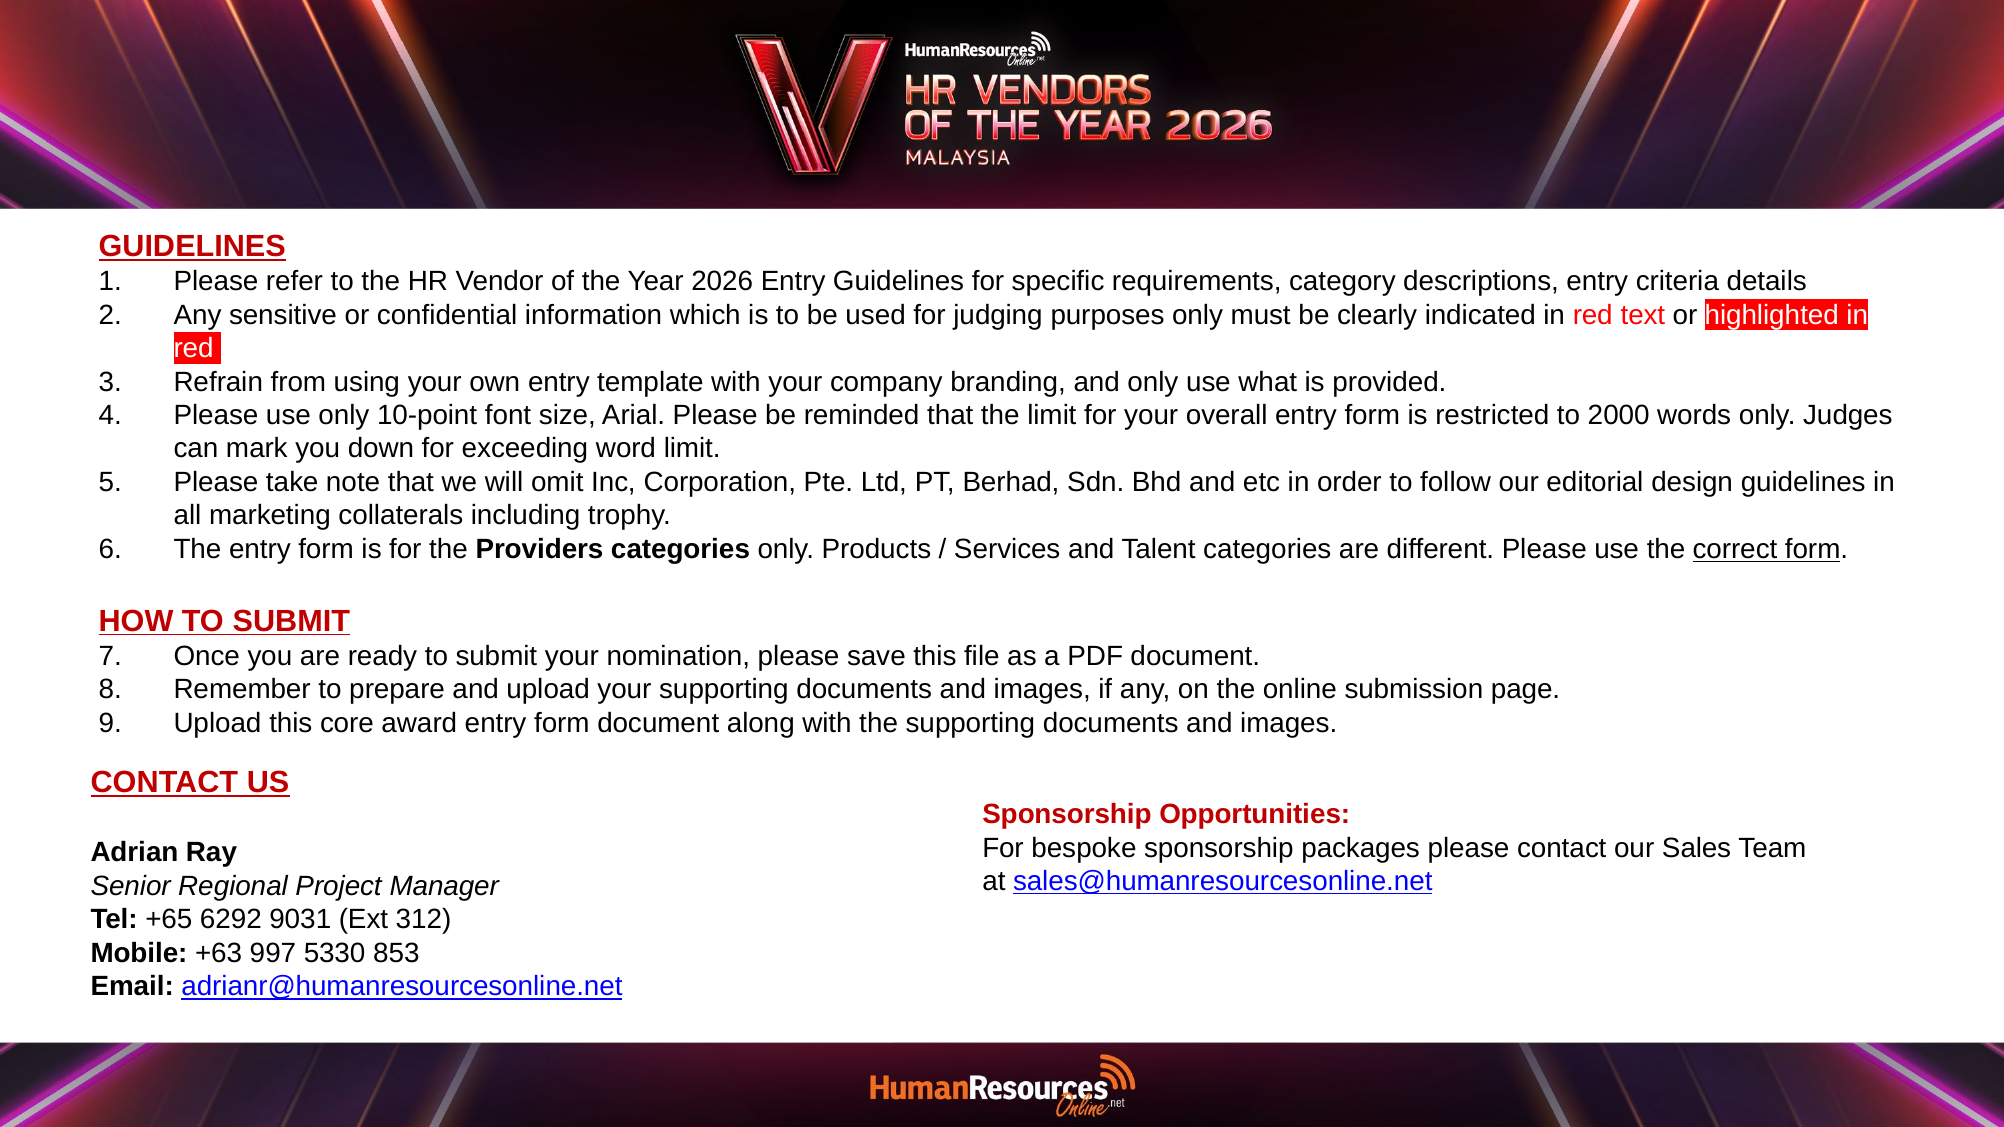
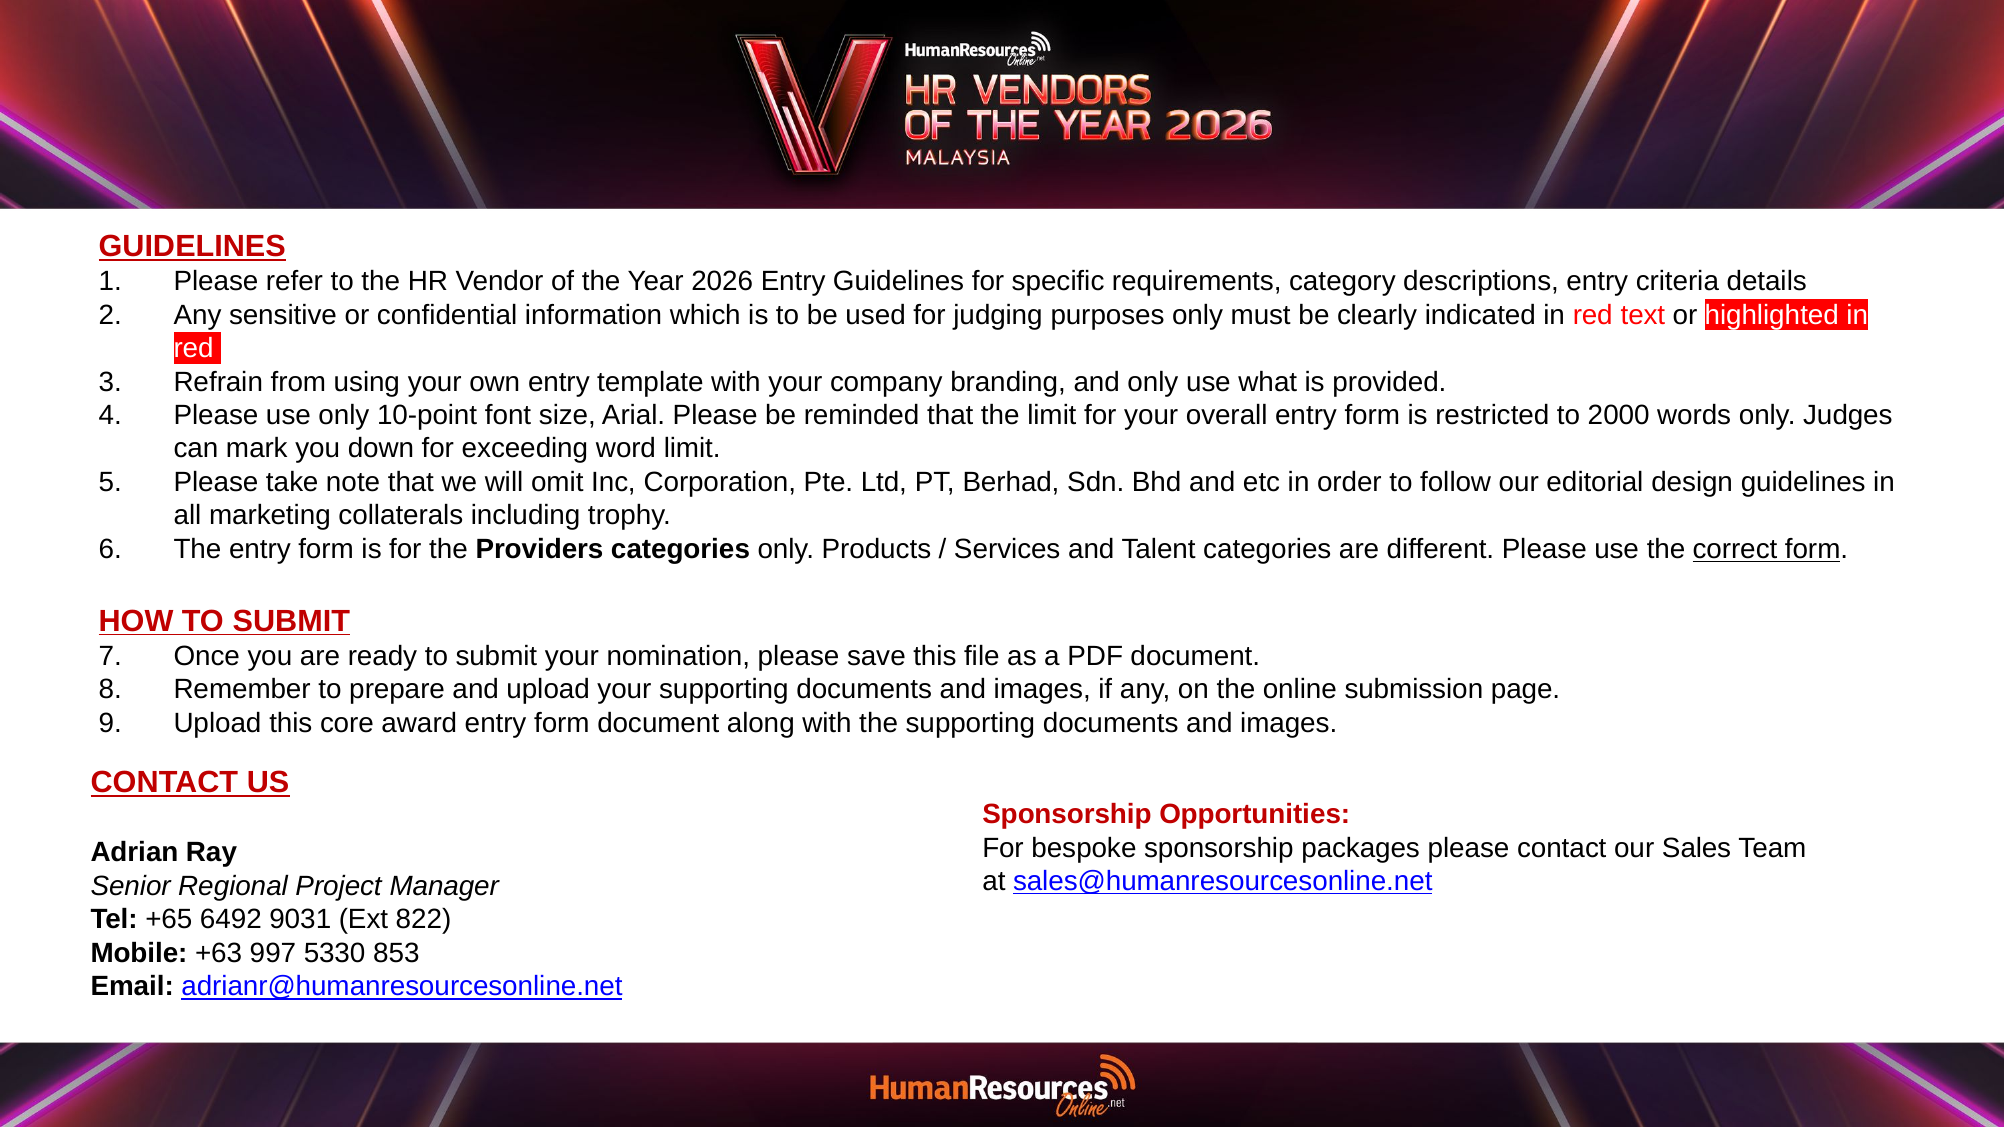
6292: 6292 -> 6492
312: 312 -> 822
